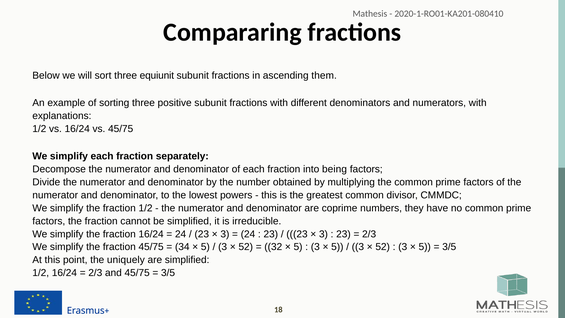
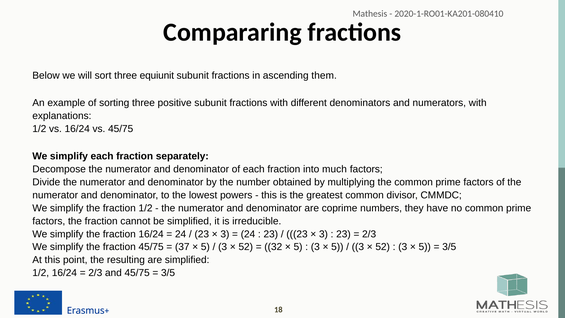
being: being -> much
34: 34 -> 37
uniquely: uniquely -> resulting
